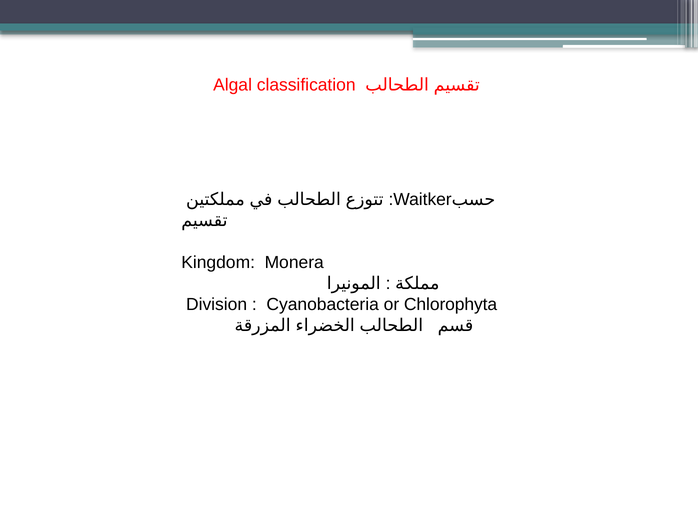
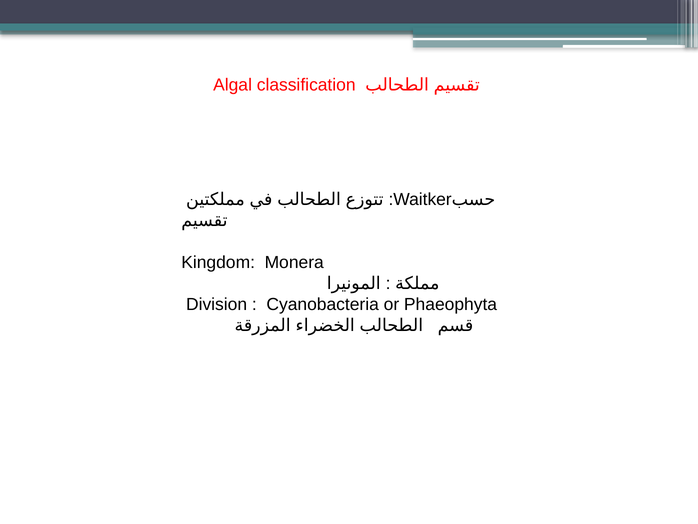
Chlorophyta: Chlorophyta -> Phaeophyta
